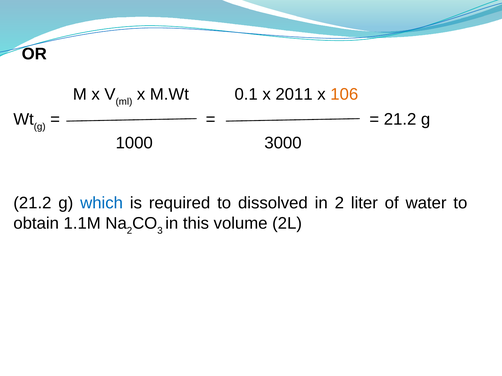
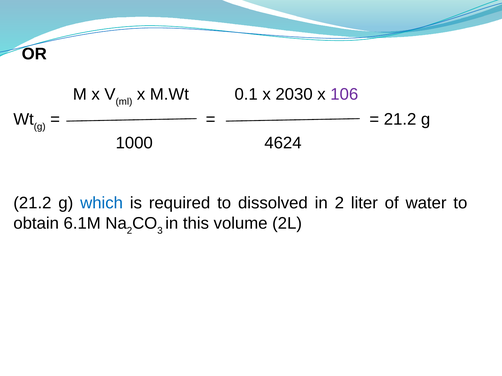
2011: 2011 -> 2030
106 colour: orange -> purple
3000: 3000 -> 4624
1.1M: 1.1M -> 6.1M
